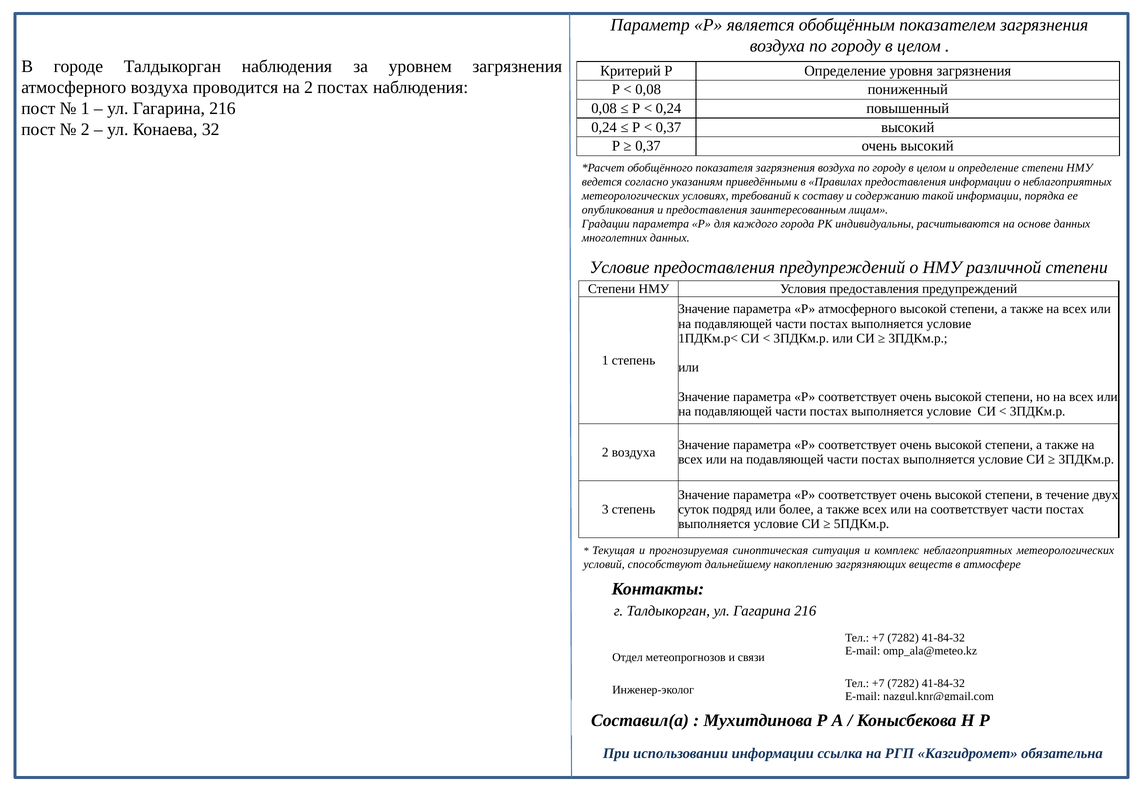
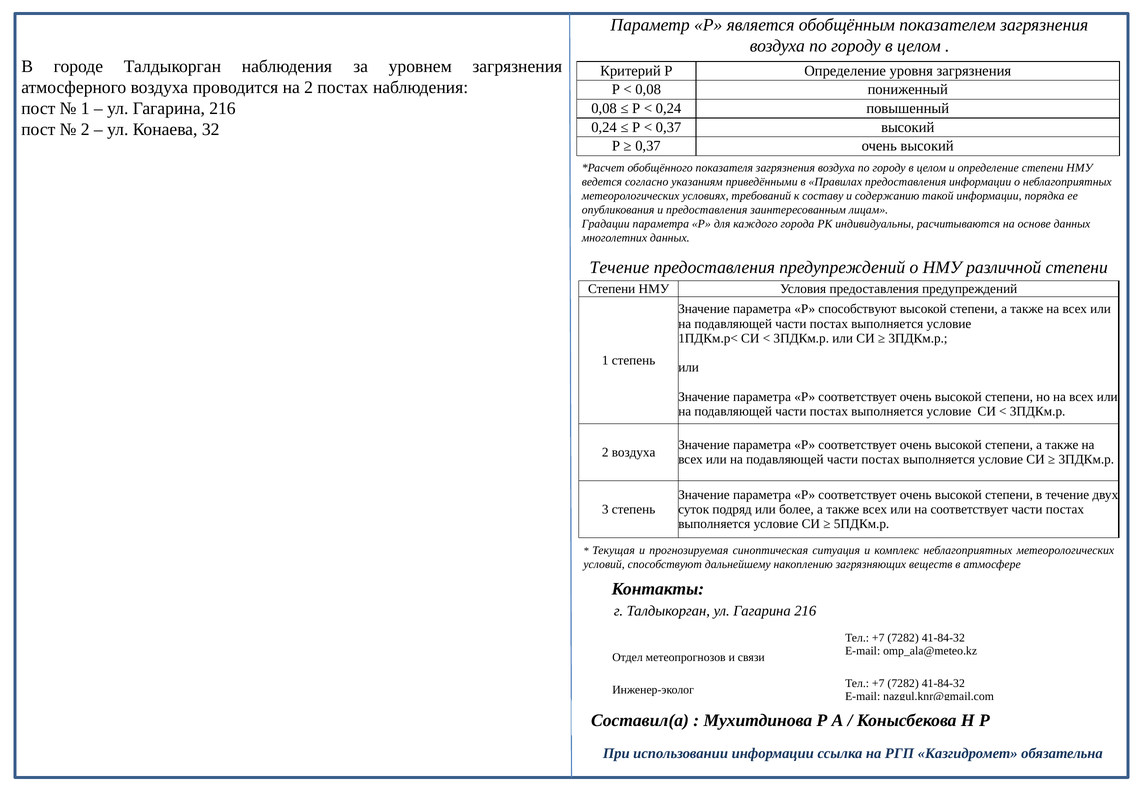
Условие at (620, 268): Условие -> Течение
Р атмосферного: атмосферного -> способствуют
